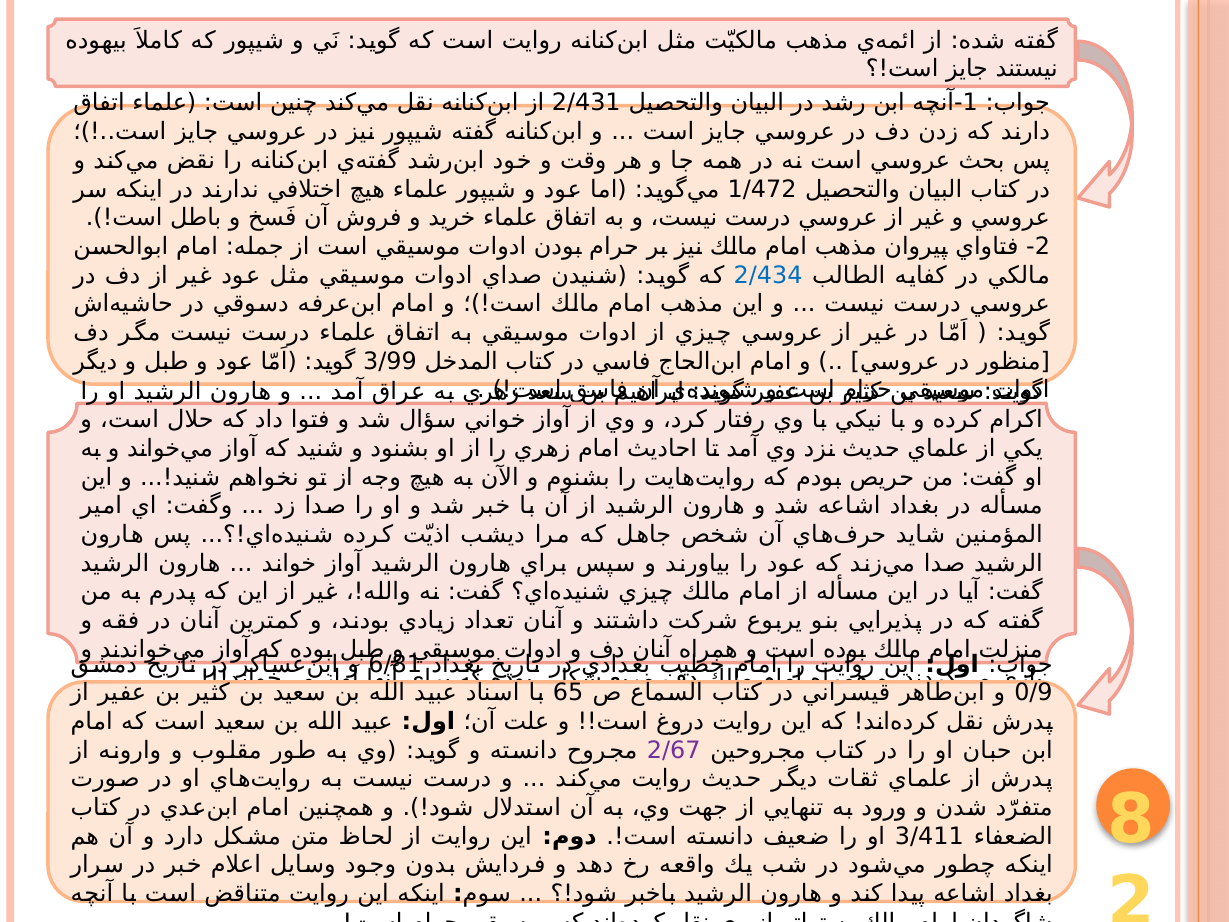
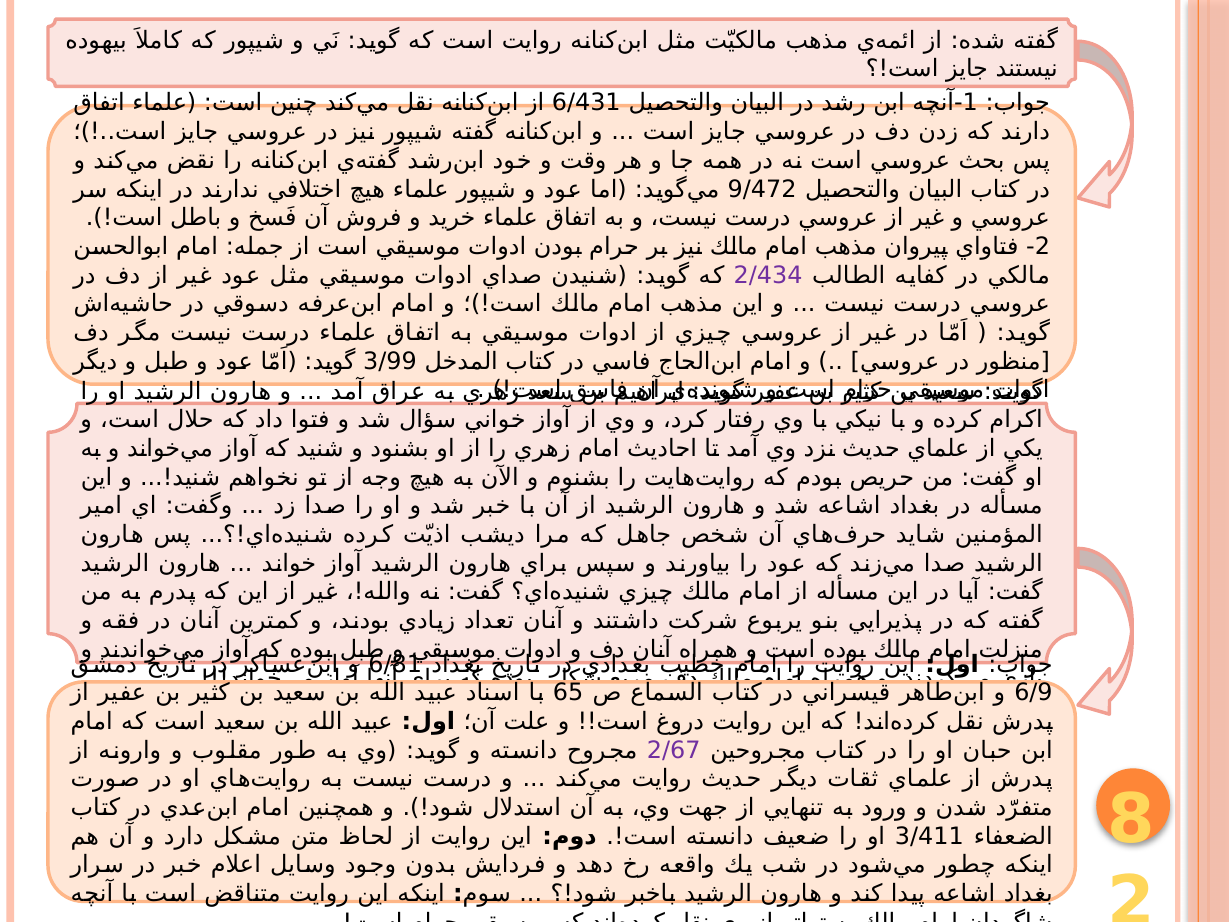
2/431: 2/431 -> 6/431
1/472: 1/472 -> 9/472
2/434 colour: blue -> purple
0/9: 0/9 -> 6/9
